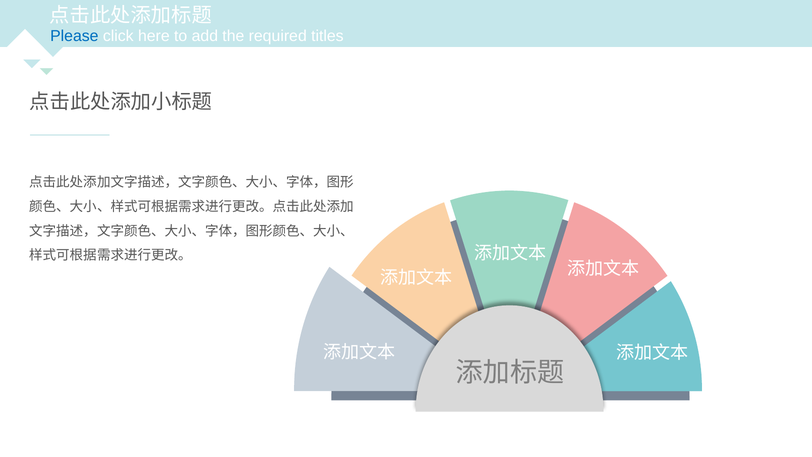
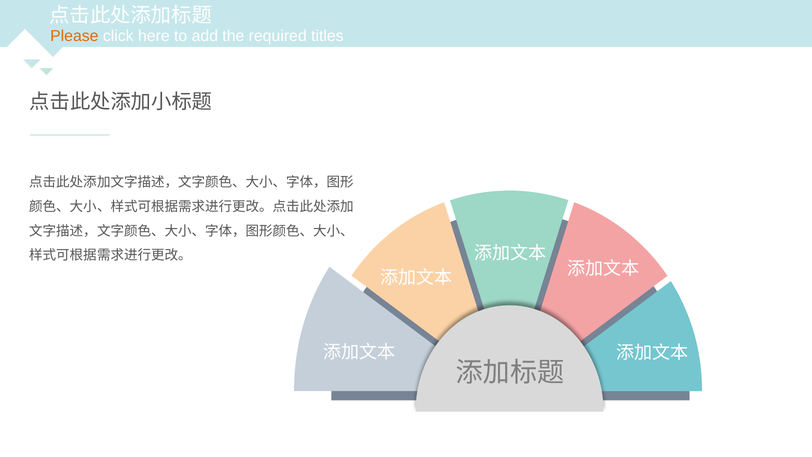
Please colour: blue -> orange
